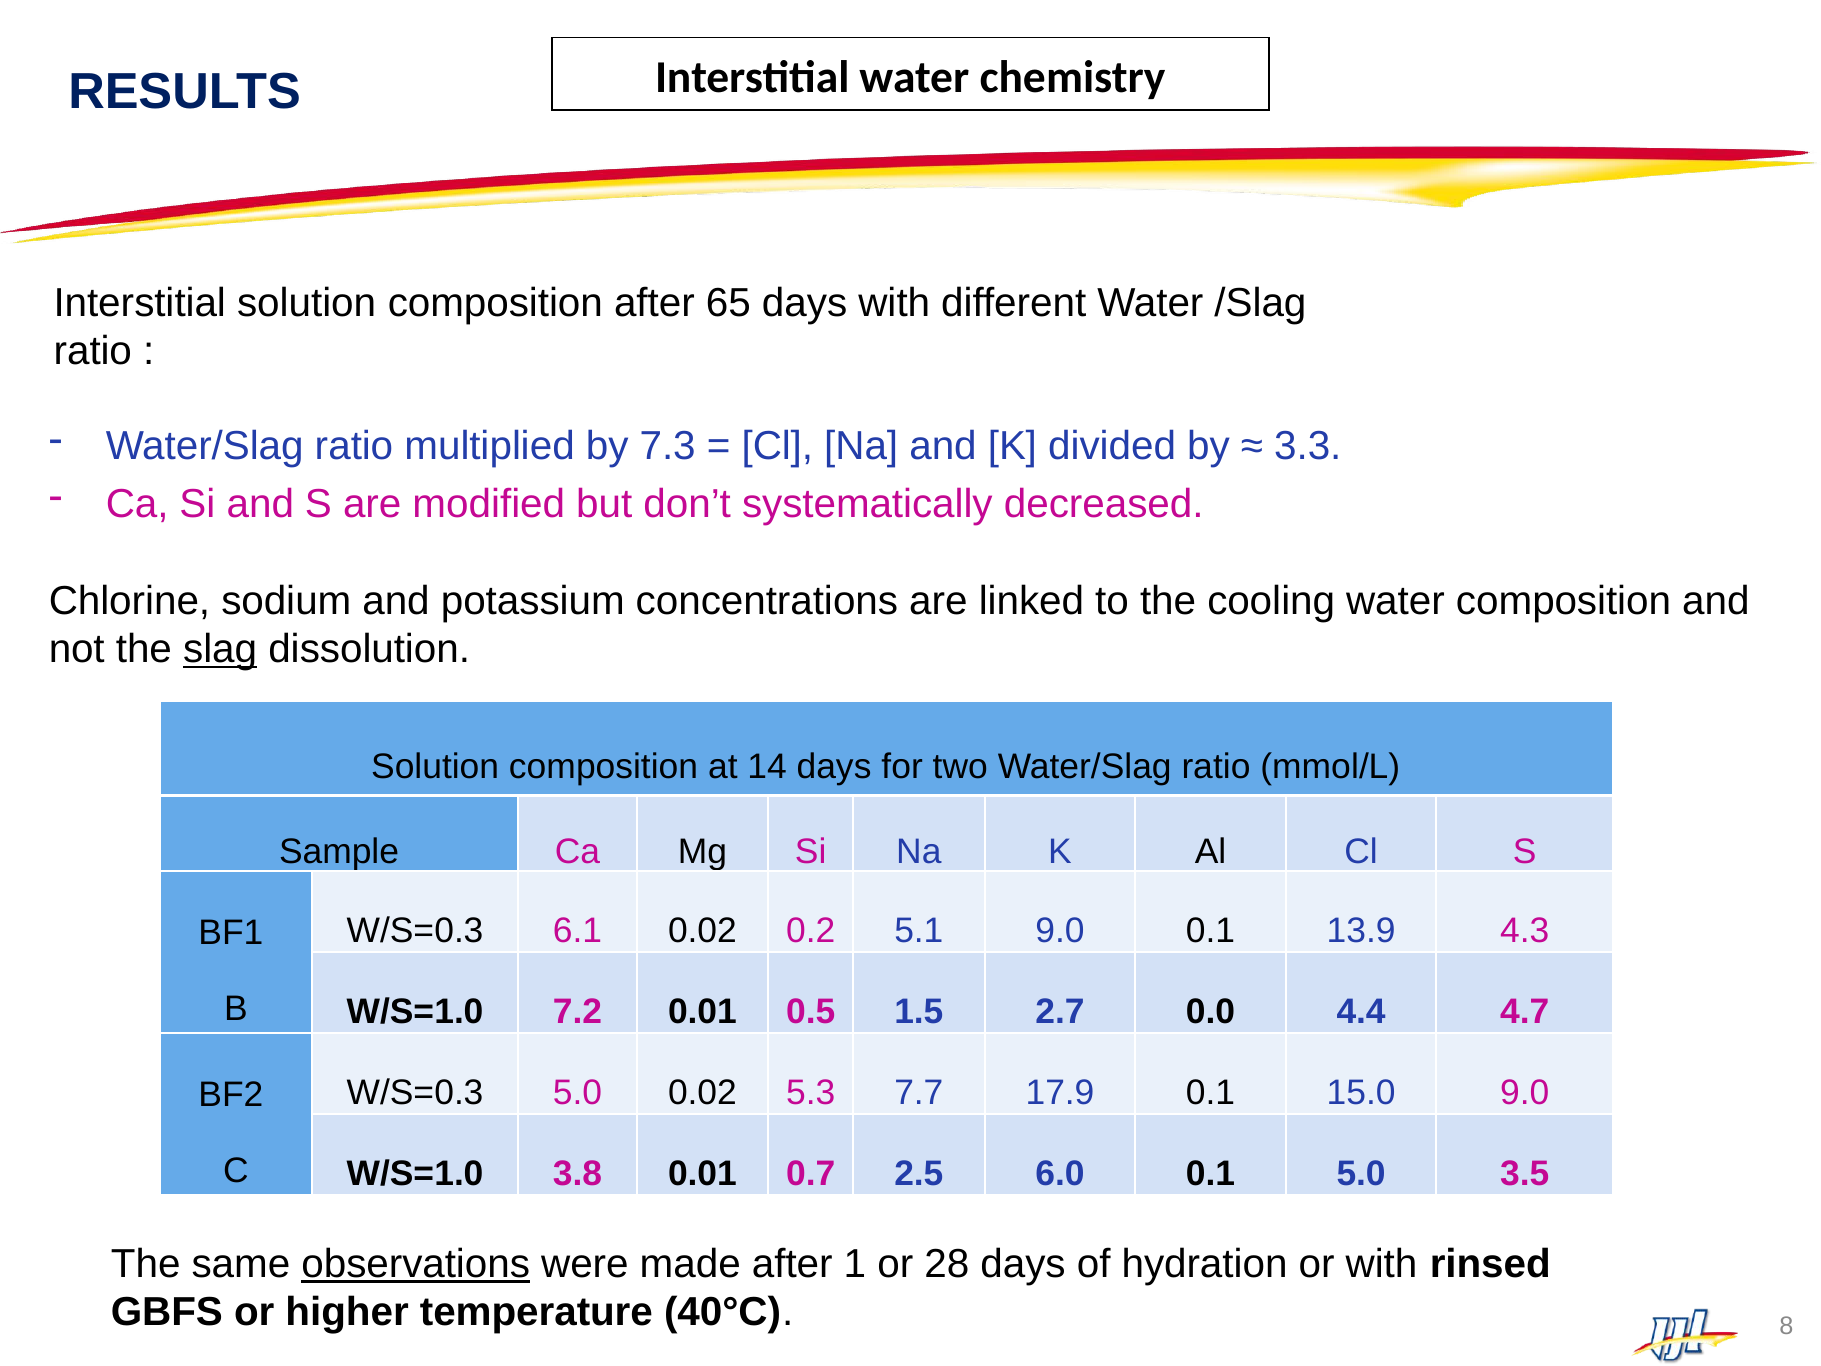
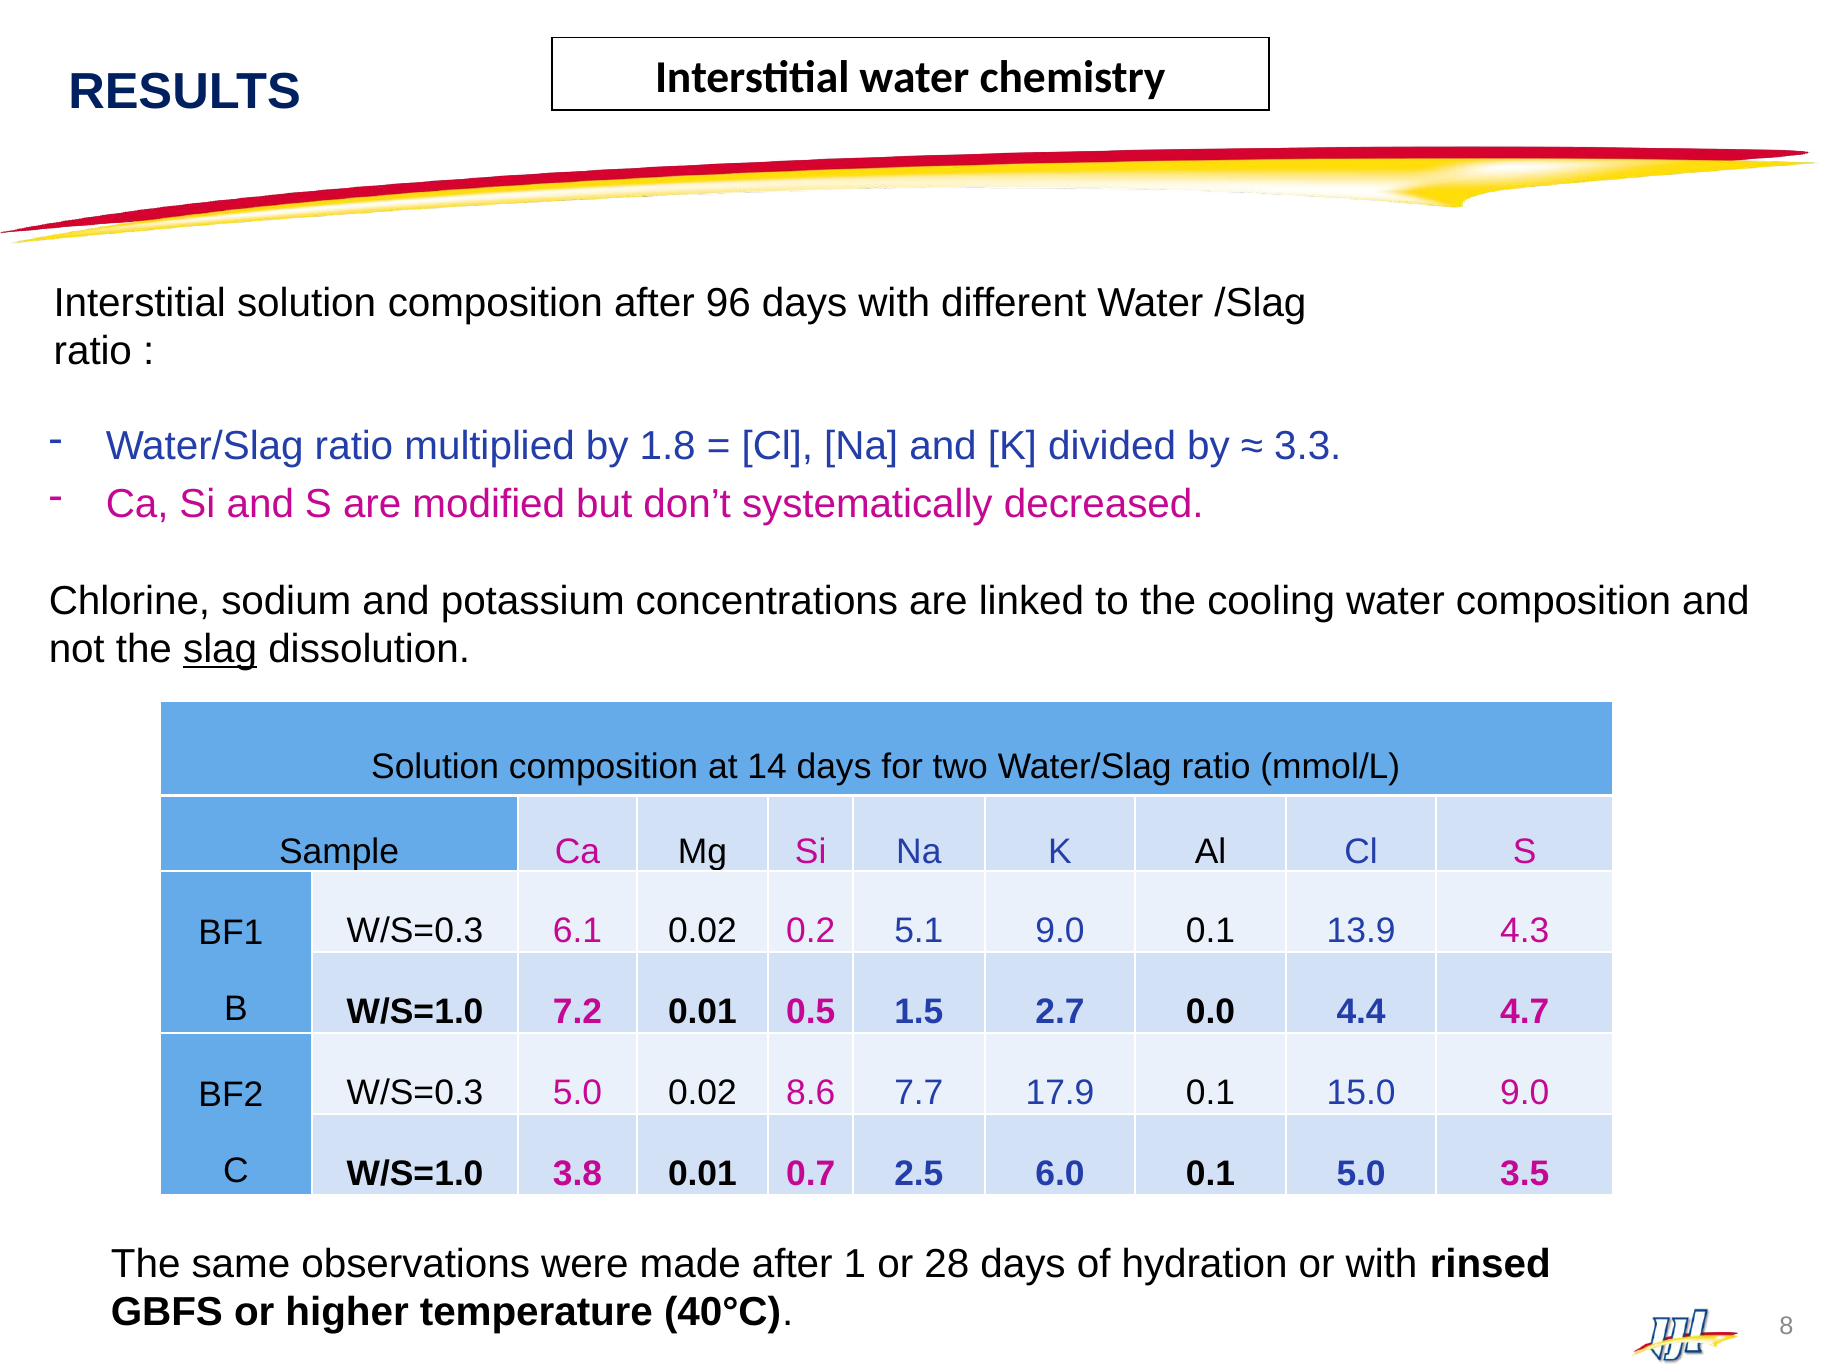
65: 65 -> 96
7.3: 7.3 -> 1.8
5.3: 5.3 -> 8.6
observations underline: present -> none
